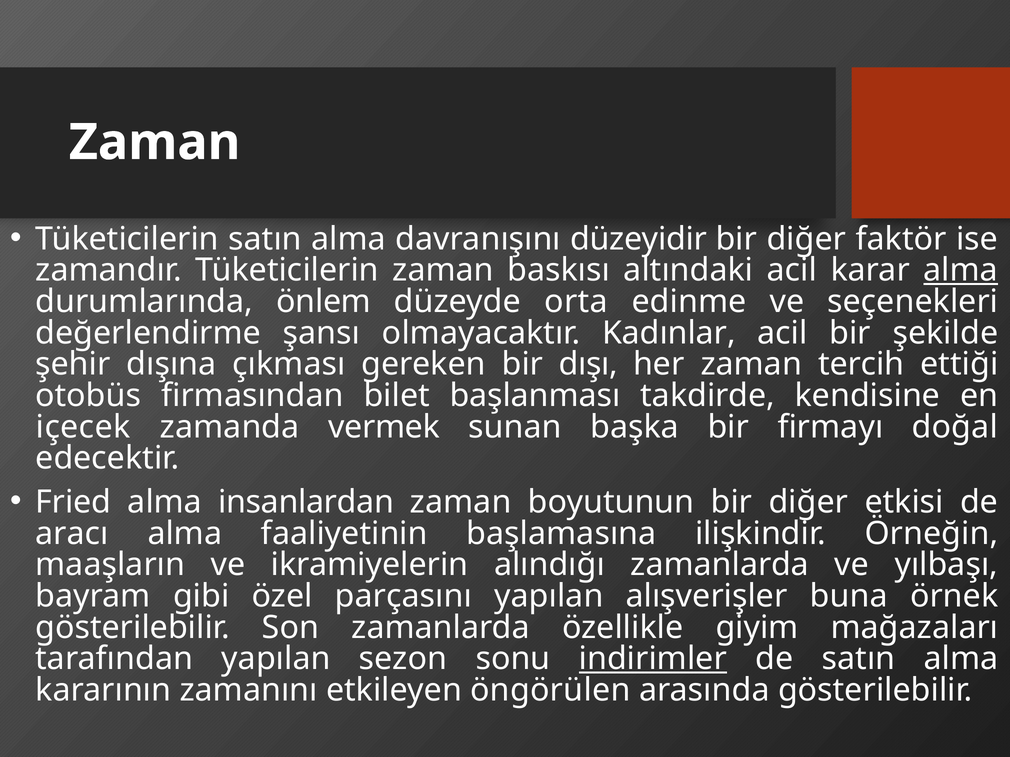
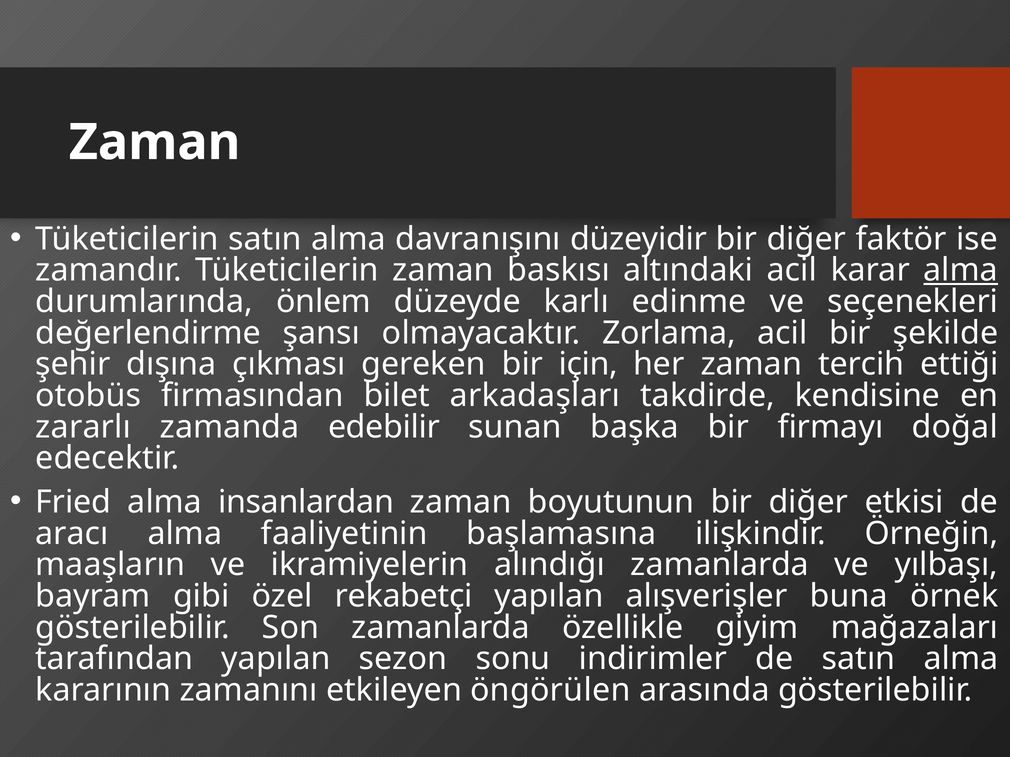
orta: orta -> karlı
Kadınlar: Kadınlar -> Zorlama
dışı: dışı -> için
başlanması: başlanması -> arkadaşları
içecek: içecek -> zararlı
vermek: vermek -> edebilir
parçasını: parçasını -> rekabetçi
indirimler underline: present -> none
